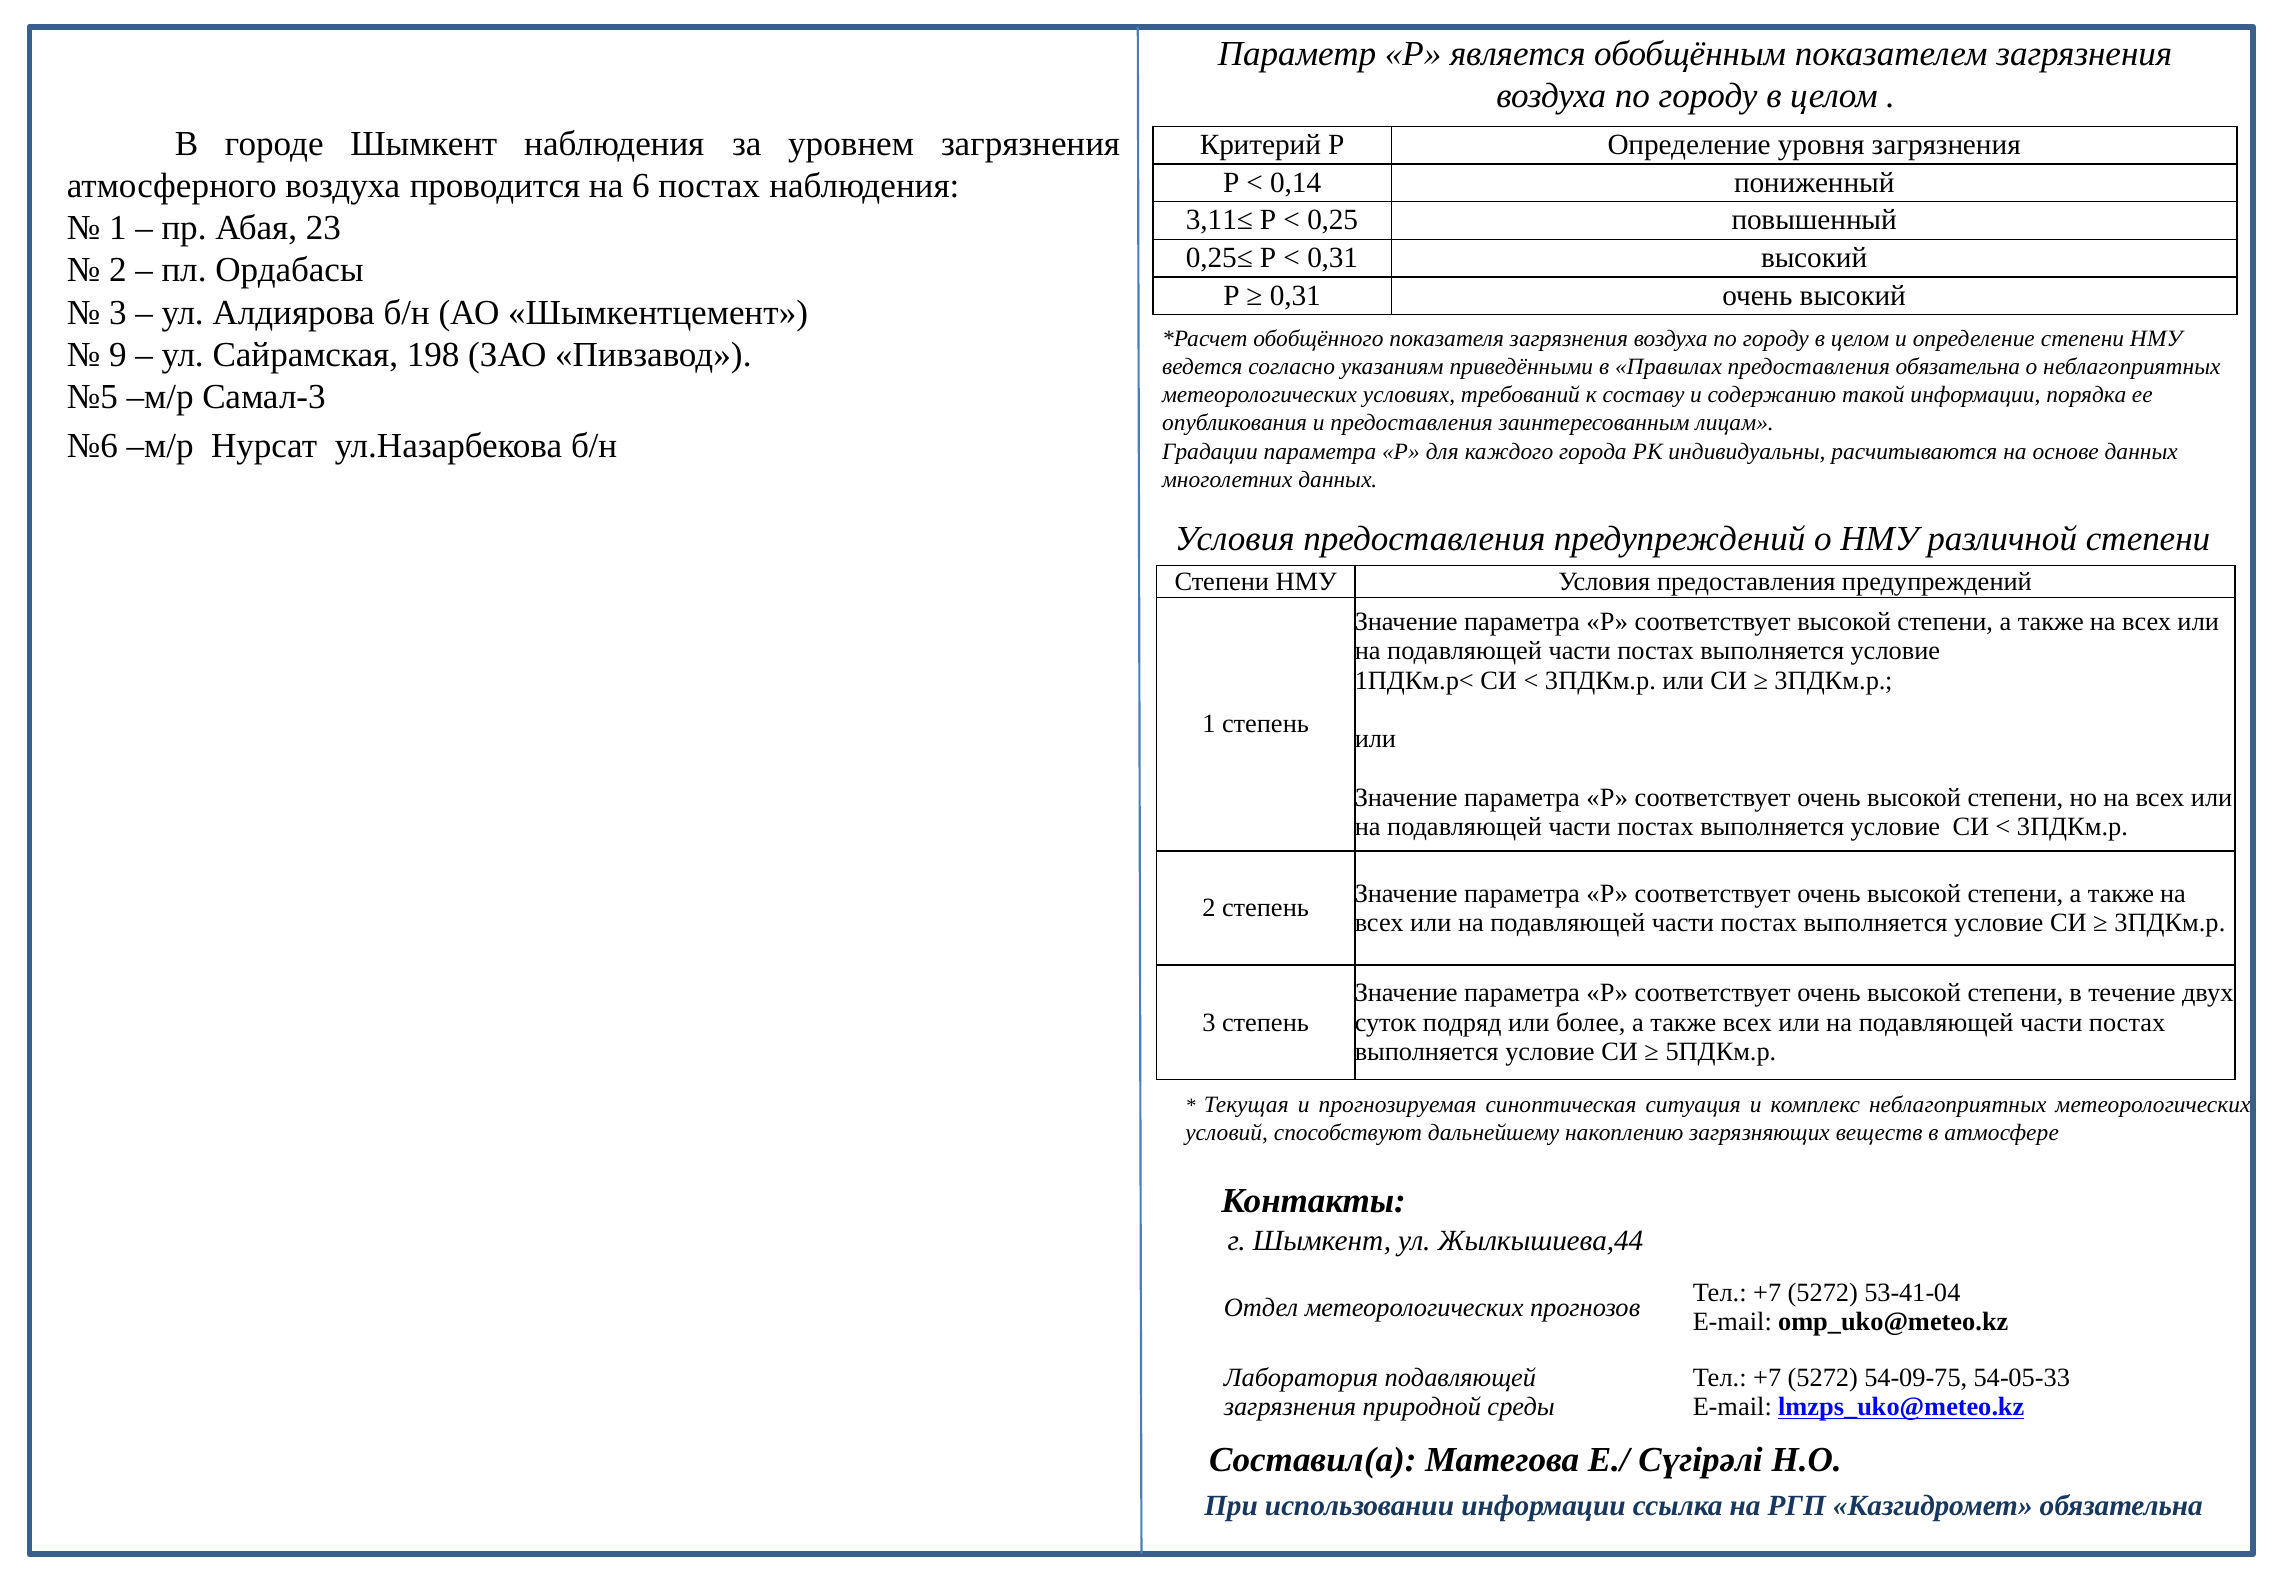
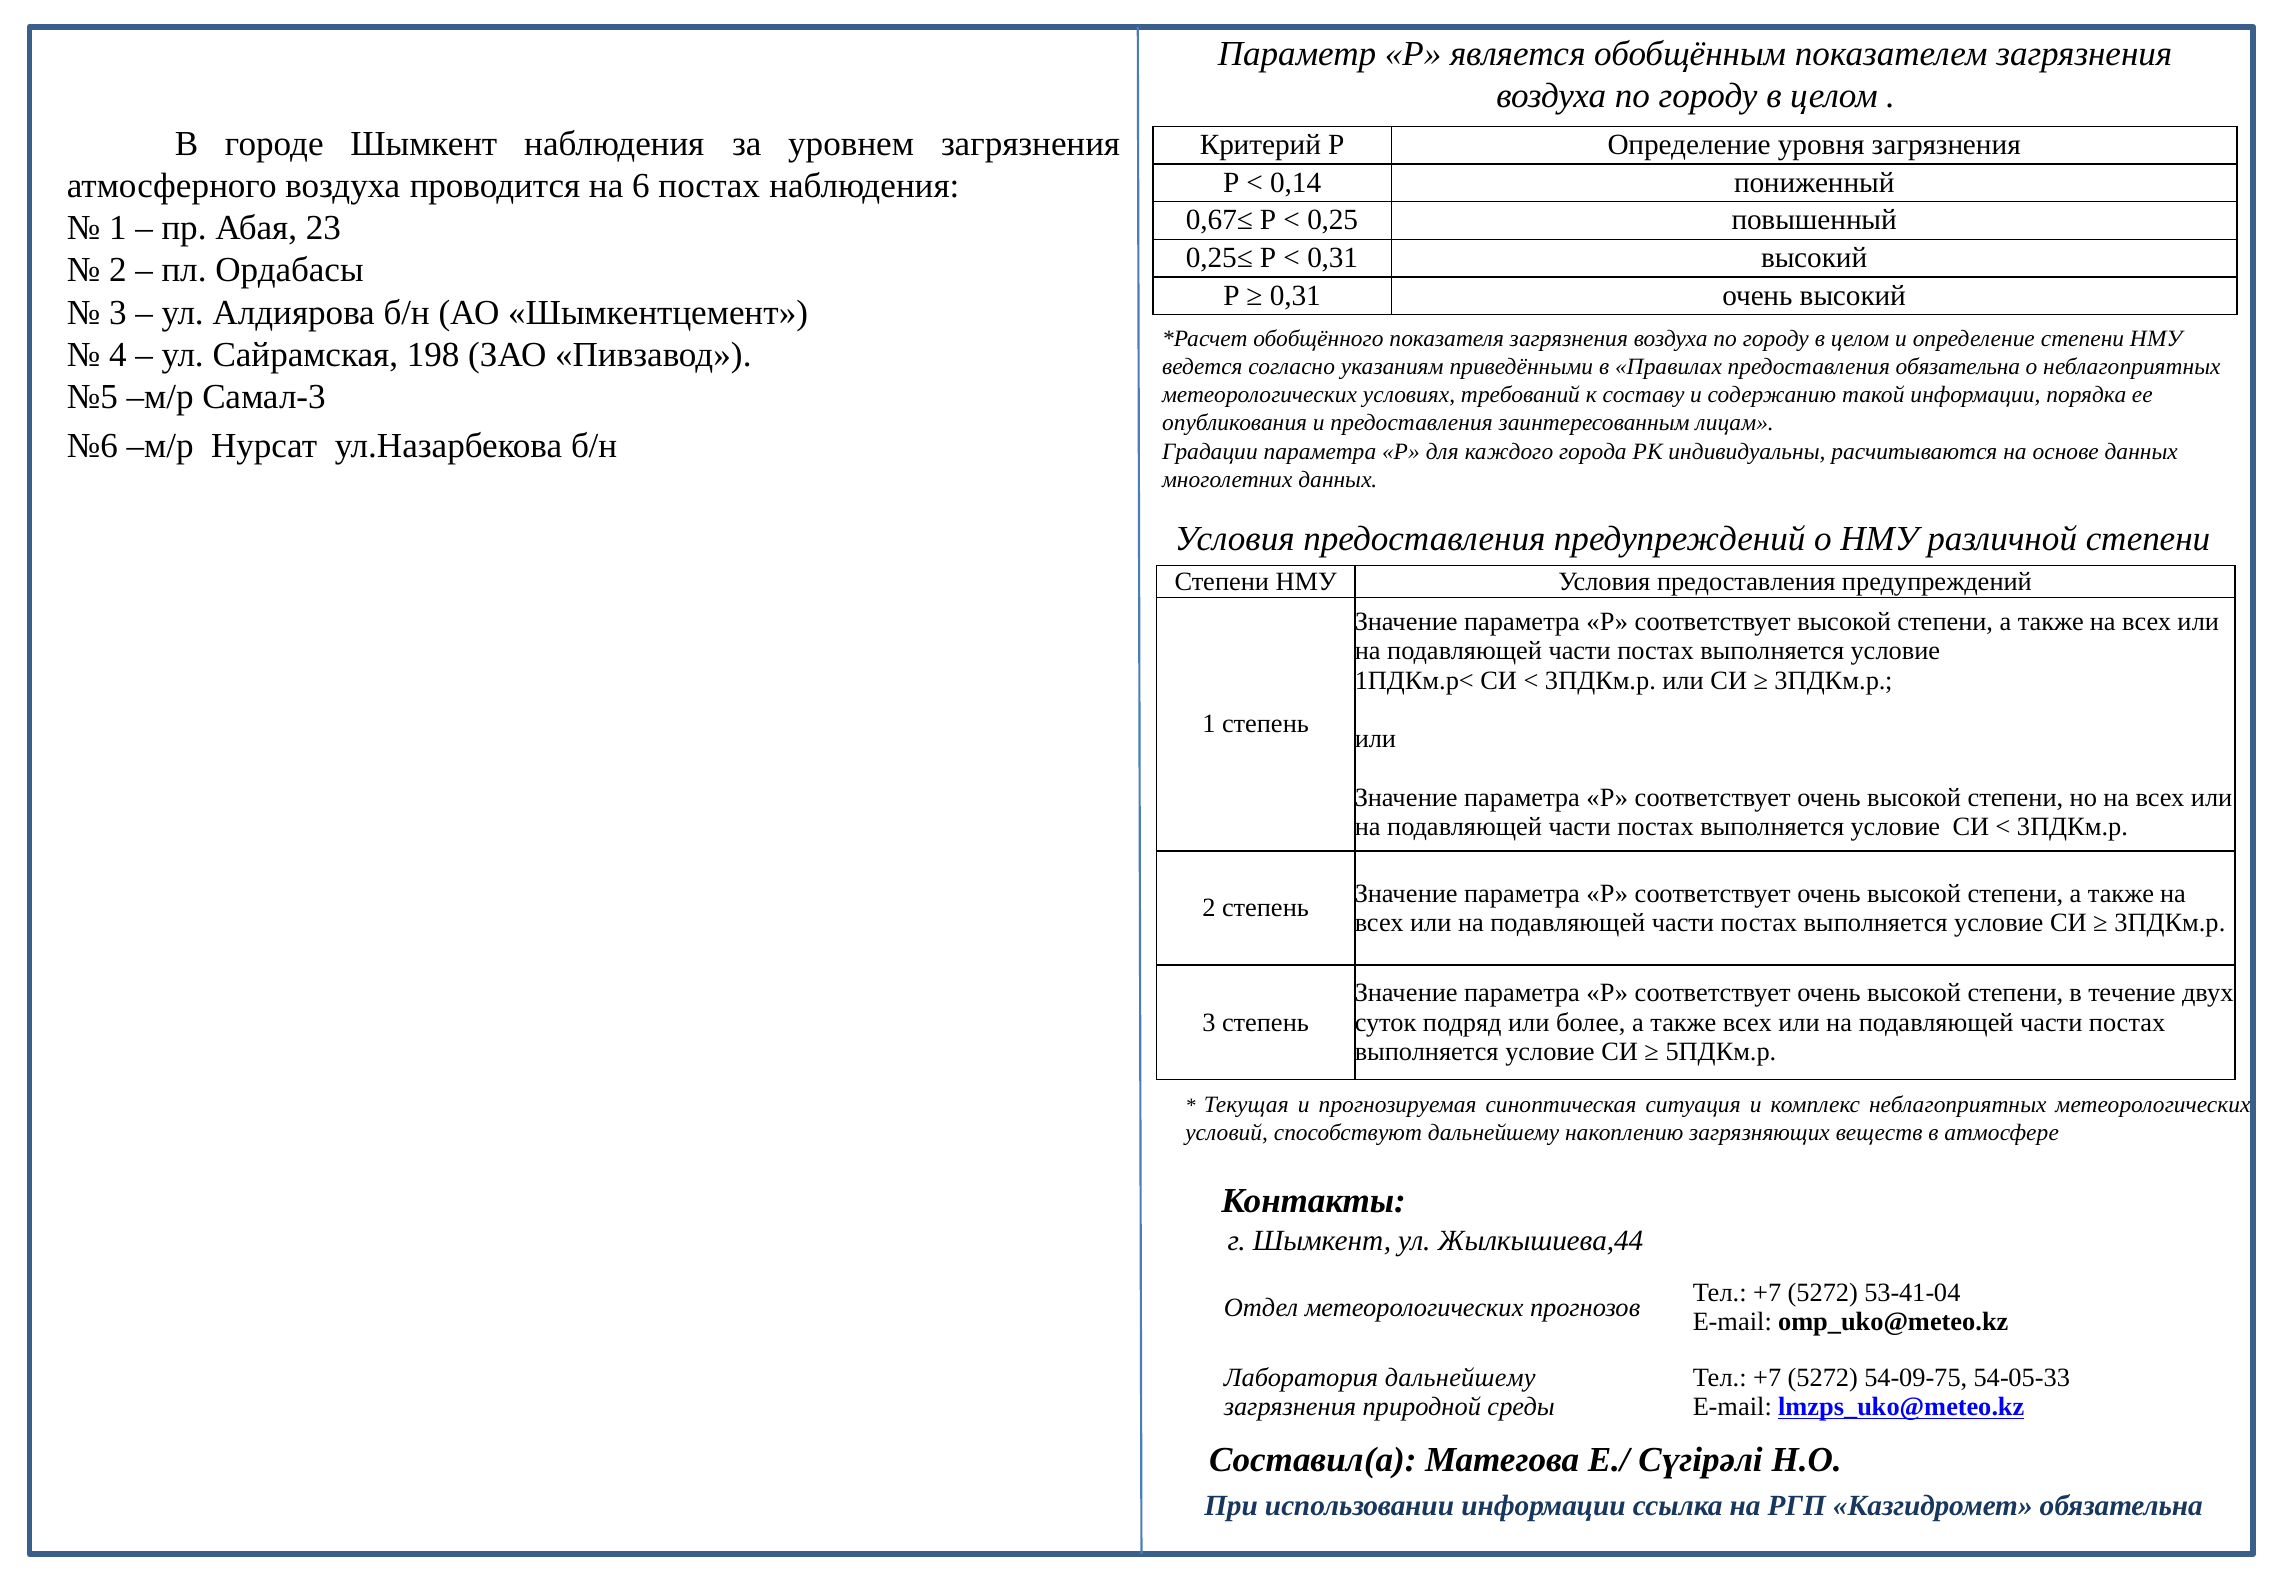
3,11≤: 3,11≤ -> 0,67≤
9: 9 -> 4
Лаборатория подавляющей: подавляющей -> дальнейшему
